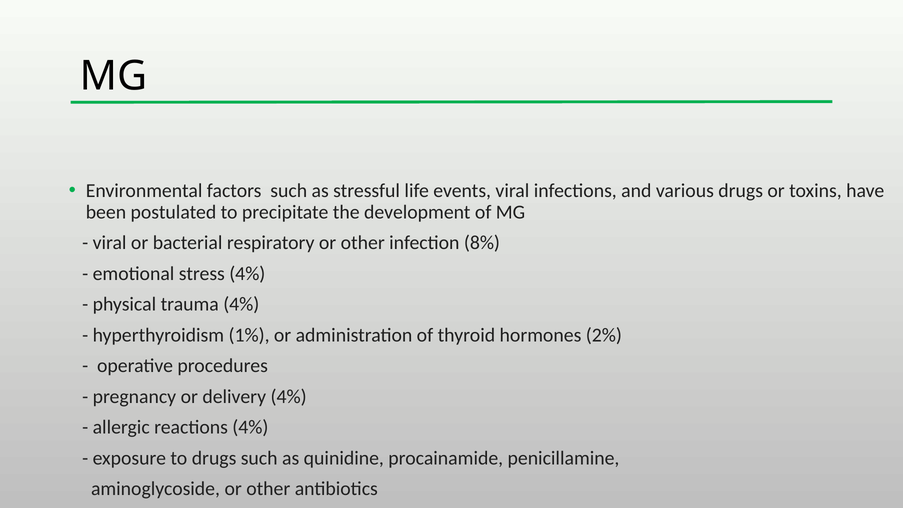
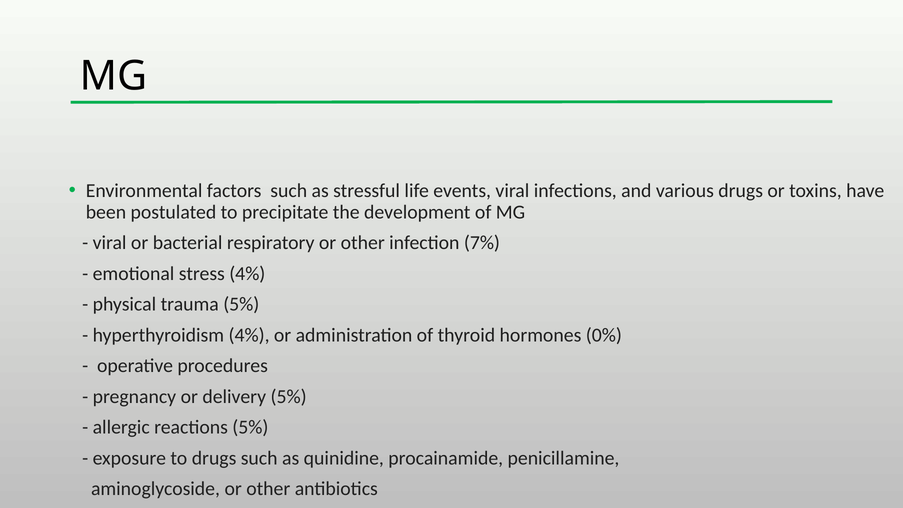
8%: 8% -> 7%
trauma 4%: 4% -> 5%
hyperthyroidism 1%: 1% -> 4%
2%: 2% -> 0%
delivery 4%: 4% -> 5%
reactions 4%: 4% -> 5%
